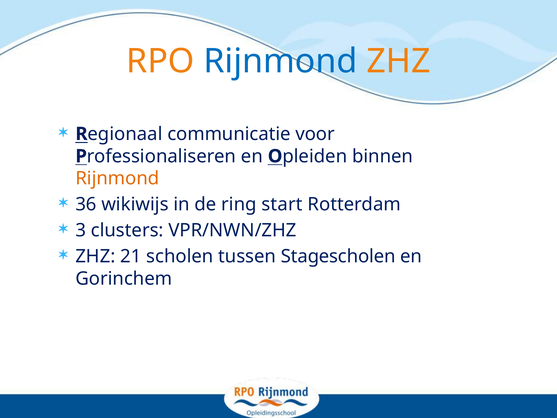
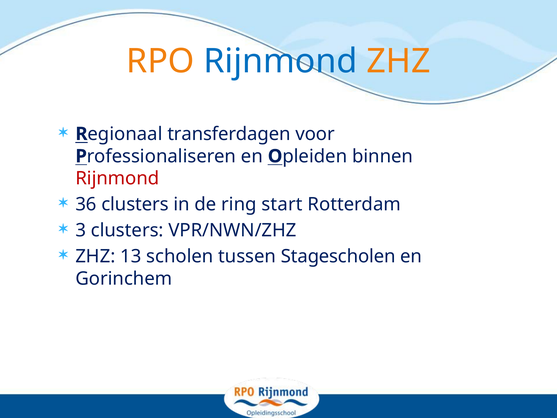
communicatie: communicatie -> transferdagen
Rijnmond at (117, 178) colour: orange -> red
36 wikiwijs: wikiwijs -> clusters
21: 21 -> 13
